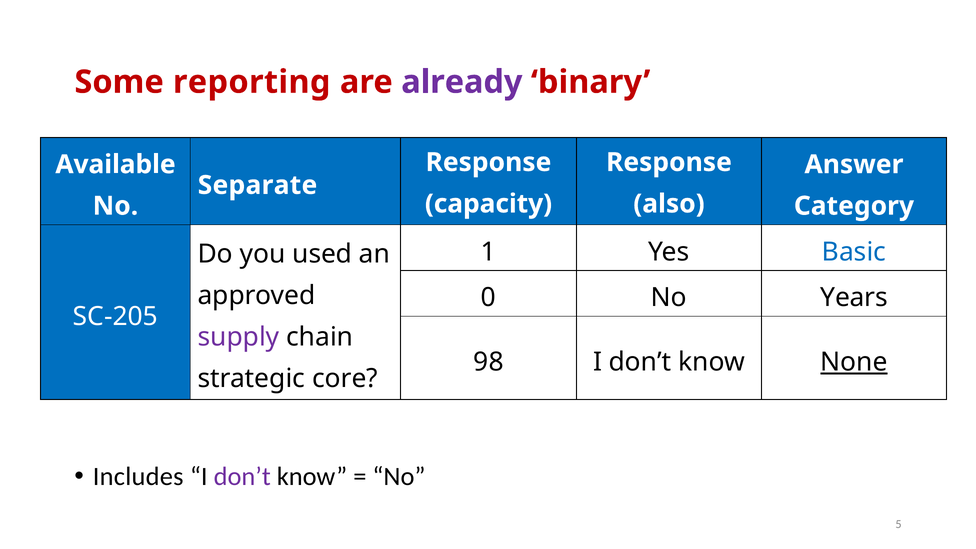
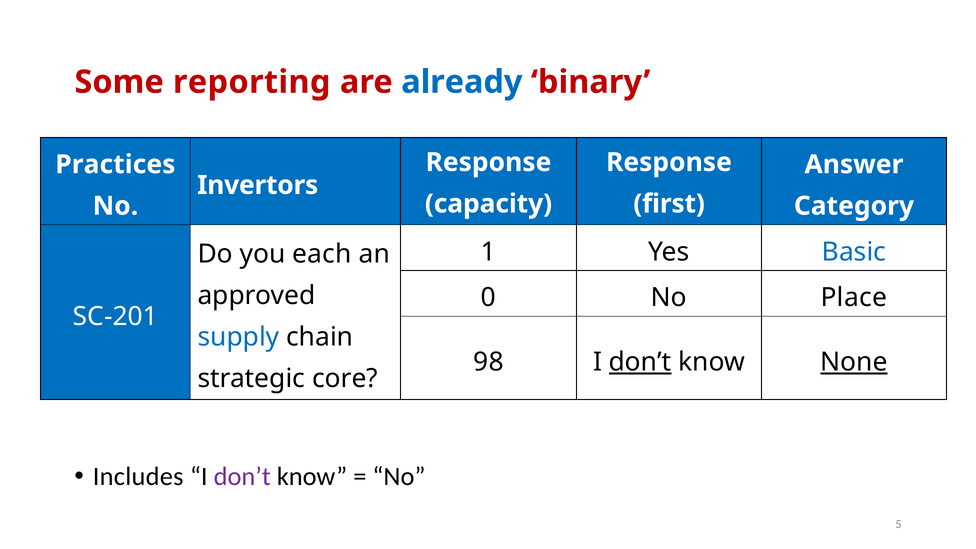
already colour: purple -> blue
Available: Available -> Practices
Separate: Separate -> Invertors
also: also -> first
used: used -> each
Years: Years -> Place
SC-205: SC-205 -> SC-201
supply colour: purple -> blue
don’t at (640, 362) underline: none -> present
